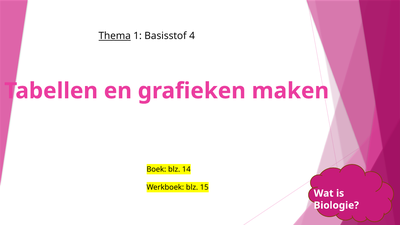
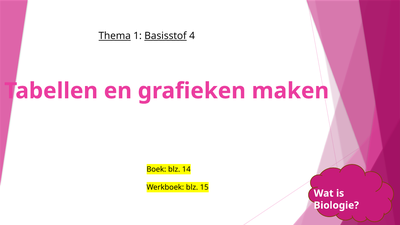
Basisstof underline: none -> present
